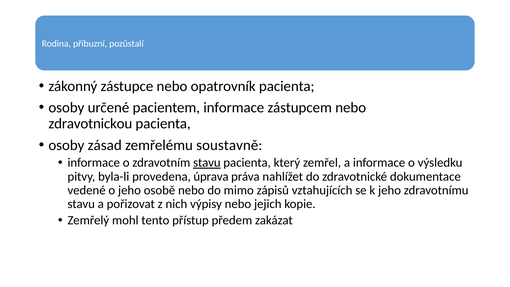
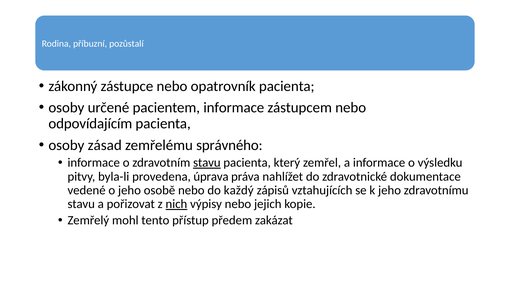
zdravotnickou: zdravotnickou -> odpovídajícím
soustavně: soustavně -> správného
mimo: mimo -> každý
nich underline: none -> present
